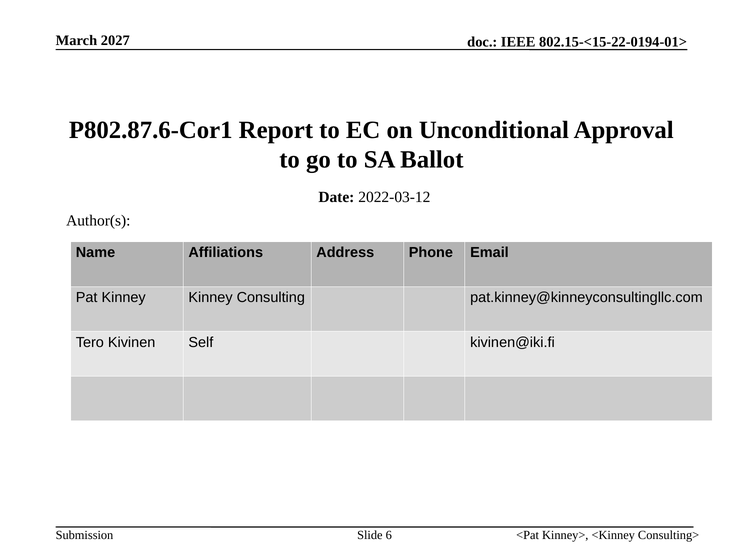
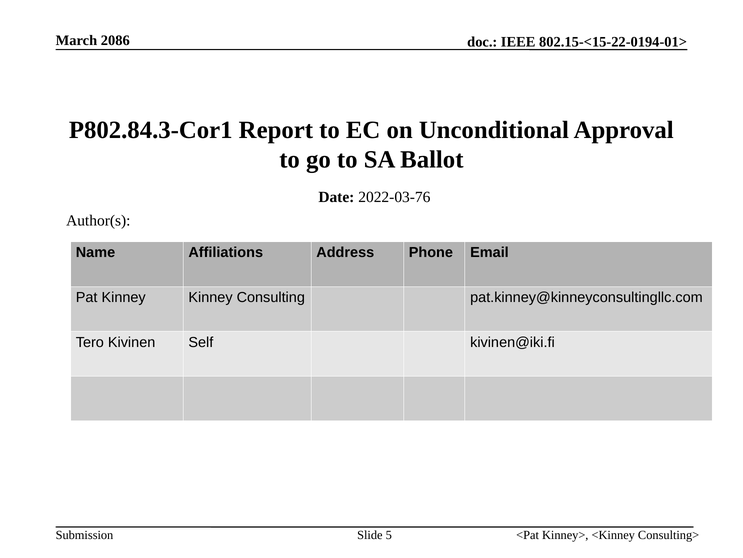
2027: 2027 -> 2086
P802.87.6-Cor1: P802.87.6-Cor1 -> P802.84.3-Cor1
2022-03-12: 2022-03-12 -> 2022-03-76
6: 6 -> 5
